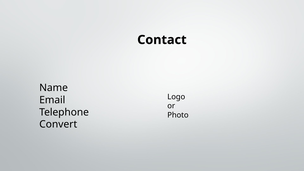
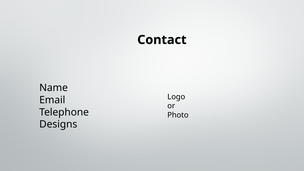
Convert: Convert -> Designs
